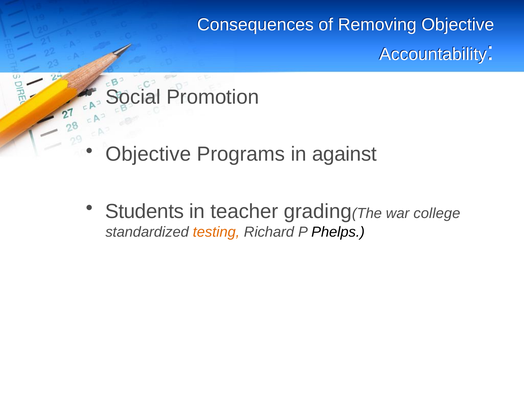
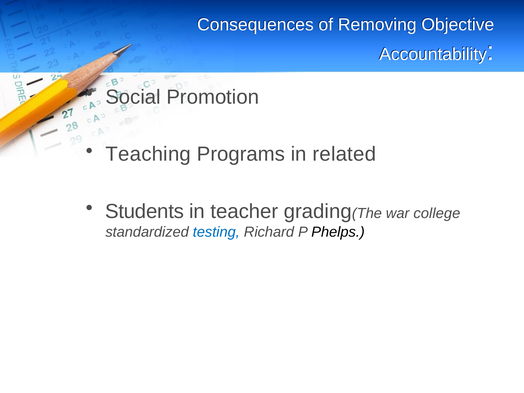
Objective at (148, 154): Objective -> Teaching
against: against -> related
testing colour: orange -> blue
